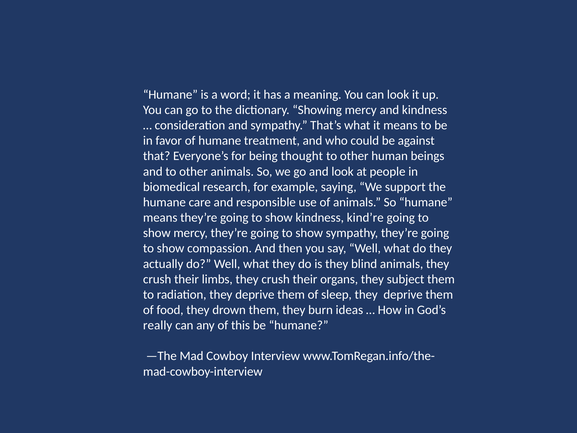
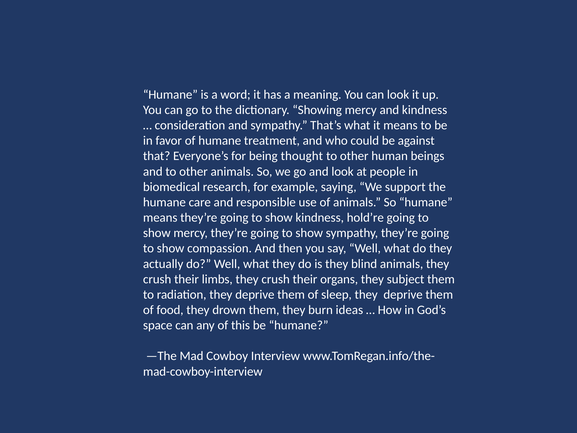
kind’re: kind’re -> hold’re
really: really -> space
